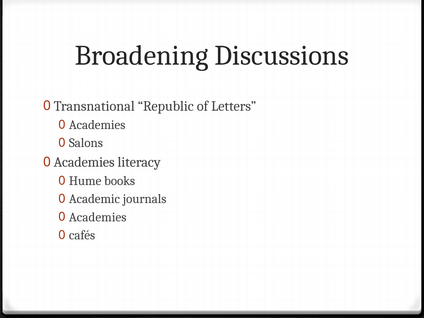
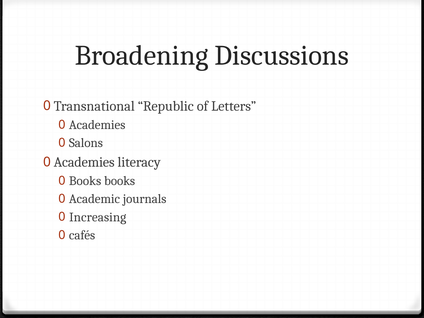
Hume at (85, 181): Hume -> Books
Academies at (98, 217): Academies -> Increasing
